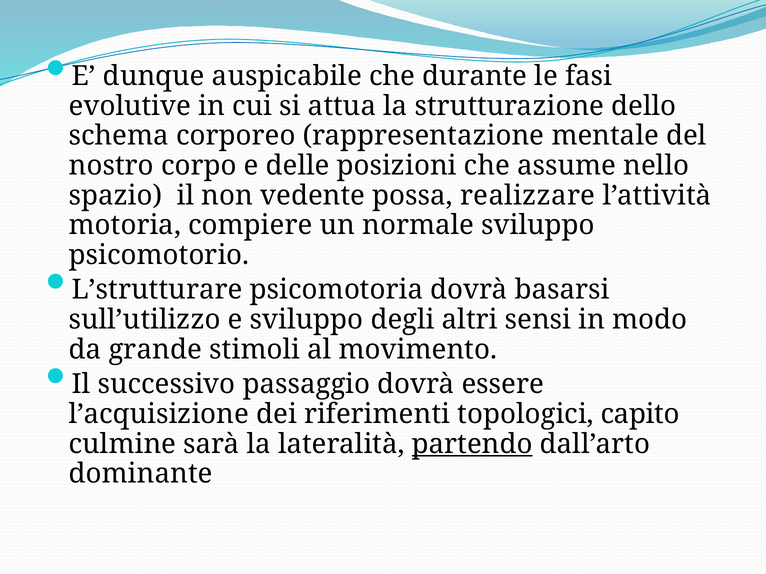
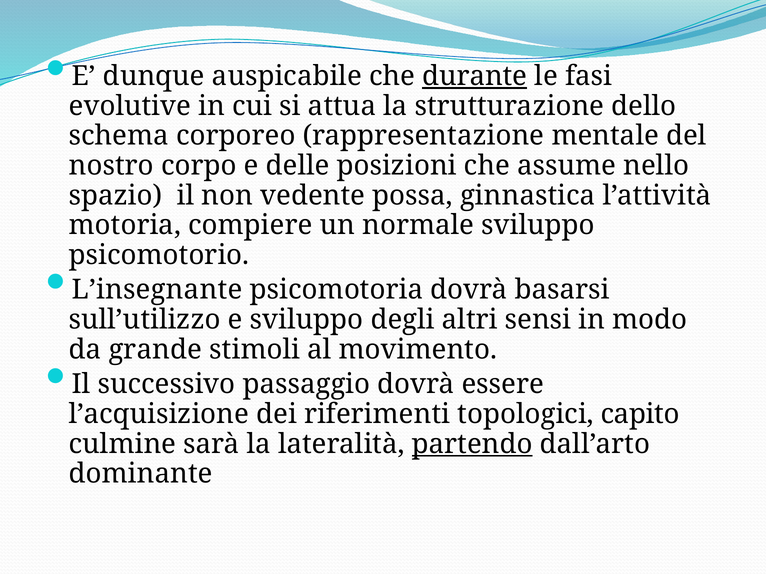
durante underline: none -> present
realizzare: realizzare -> ginnastica
L’strutturare: L’strutturare -> L’insegnante
